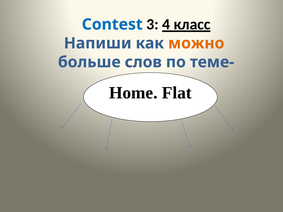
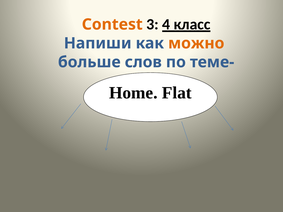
Contest colour: blue -> orange
